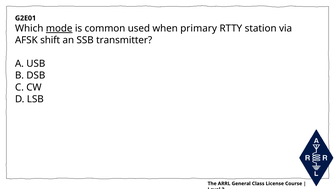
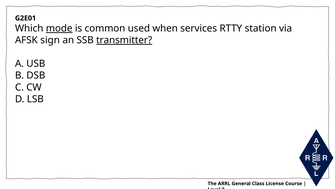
primary: primary -> services
shift: shift -> sign
transmitter underline: none -> present
